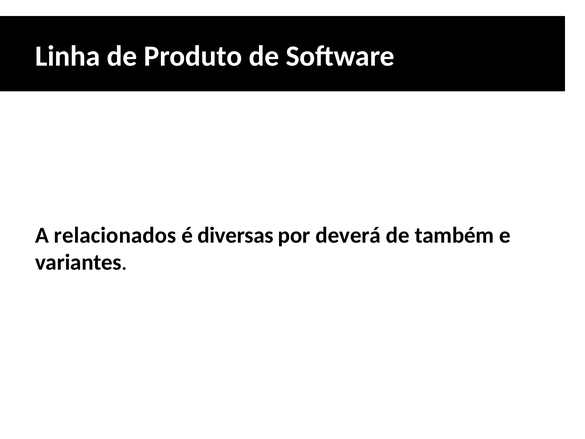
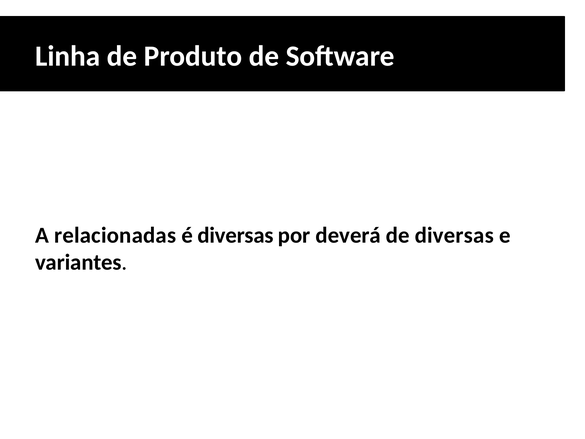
relacionados: relacionados -> relacionadas
de também: também -> diversas
